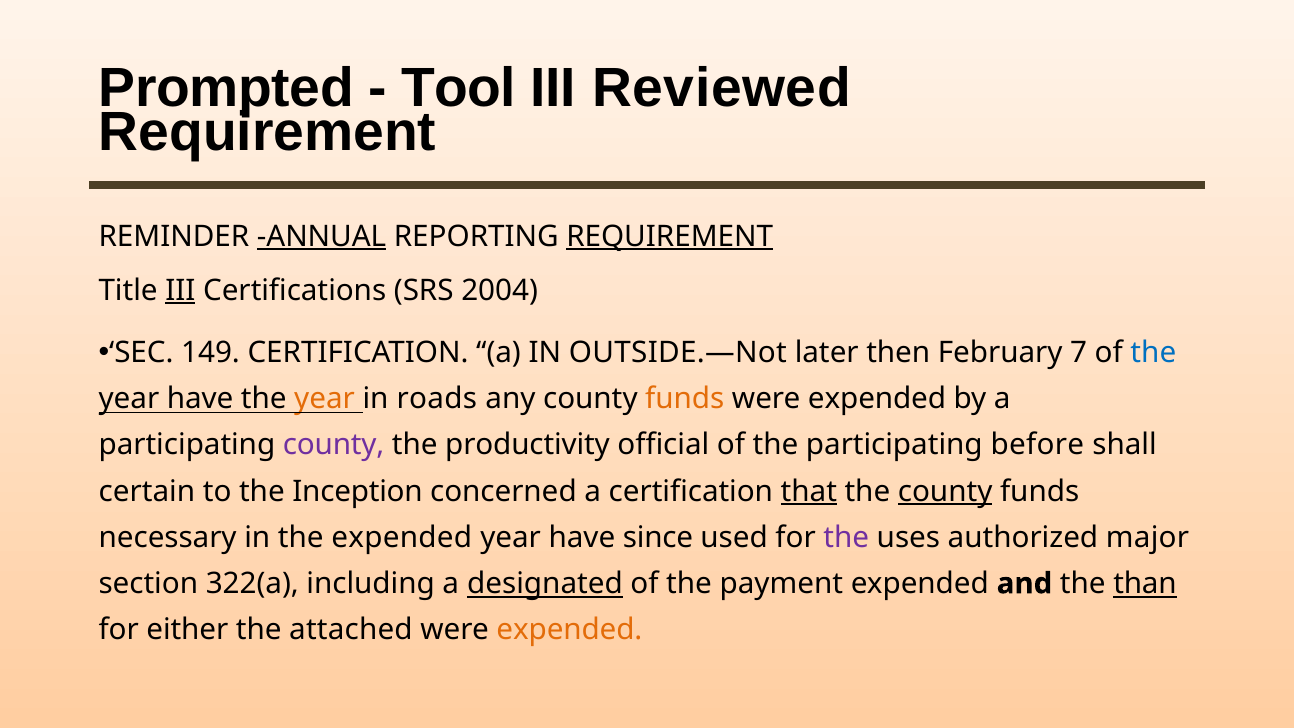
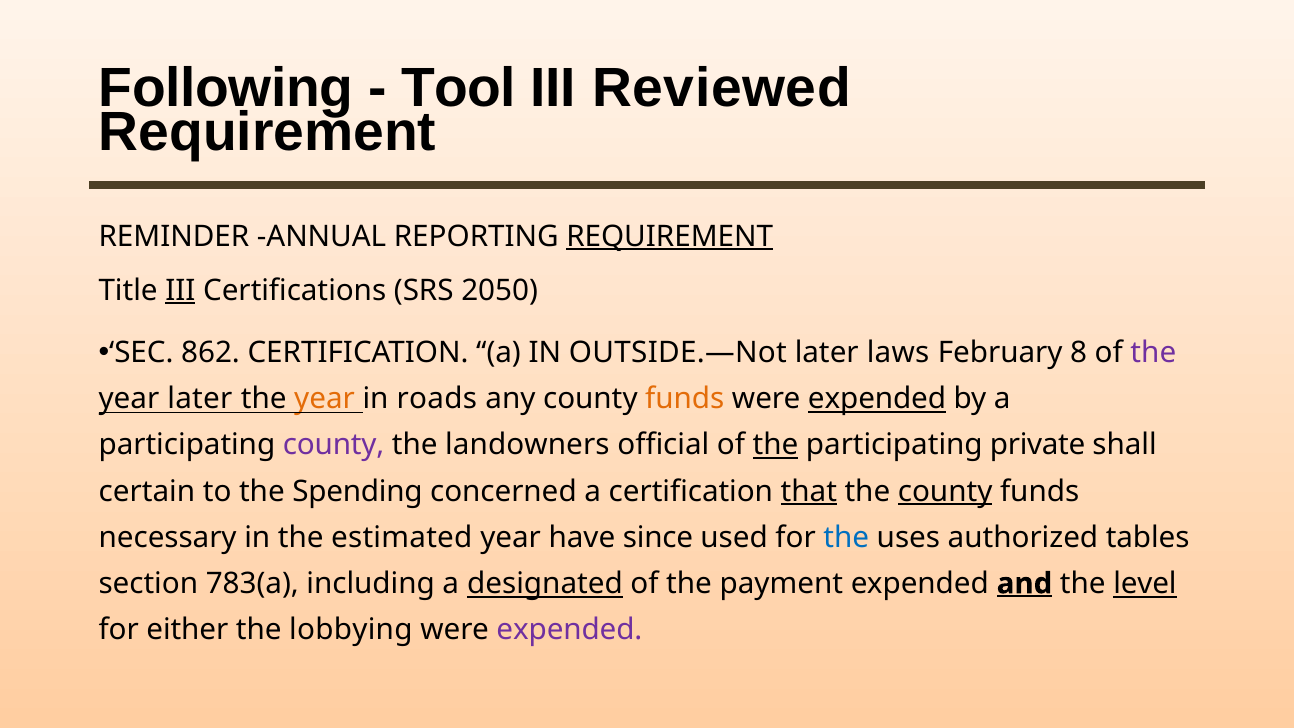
Prompted: Prompted -> Following
ANNUAL underline: present -> none
2004: 2004 -> 2050
149: 149 -> 862
then: then -> laws
7: 7 -> 8
the at (1153, 353) colour: blue -> purple
have at (200, 399): have -> later
expended at (877, 399) underline: none -> present
productivity: productivity -> landowners
the at (775, 445) underline: none -> present
before: before -> private
Inception: Inception -> Spending
the expended: expended -> estimated
the at (846, 537) colour: purple -> blue
major: major -> tables
322(a: 322(a -> 783(a
and underline: none -> present
than: than -> level
attached: attached -> lobbying
expended at (569, 630) colour: orange -> purple
